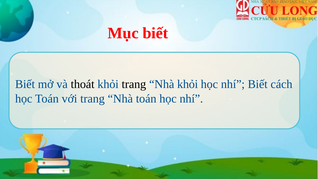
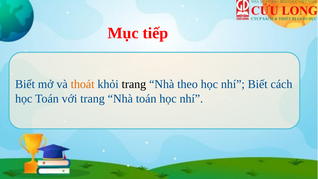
Mục biết: biết -> tiếp
thoát colour: black -> orange
Nhà khỏi: khỏi -> theo
